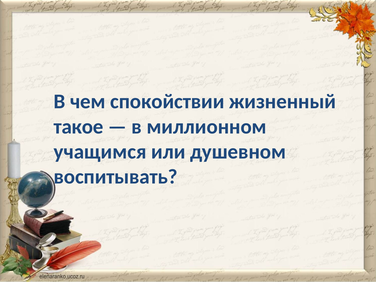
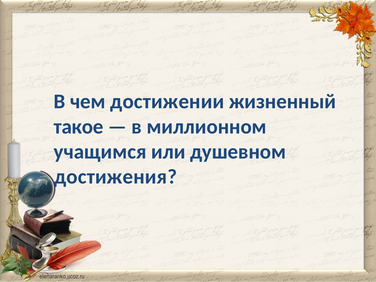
спокойствии: спокойствии -> достижении
воспитывать: воспитывать -> достижения
